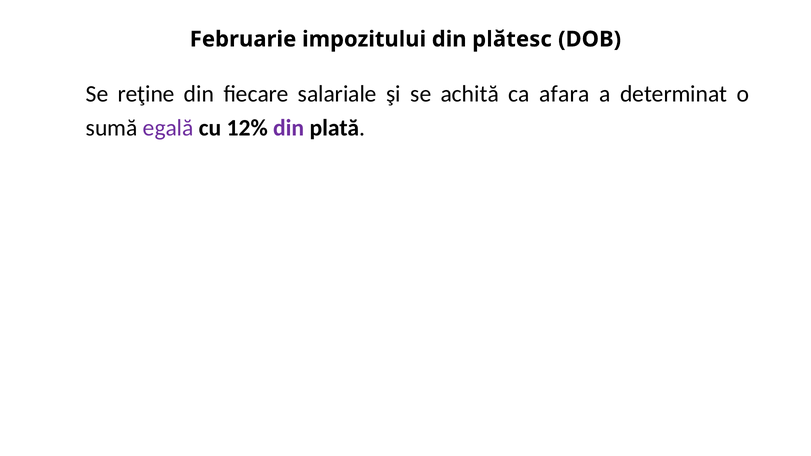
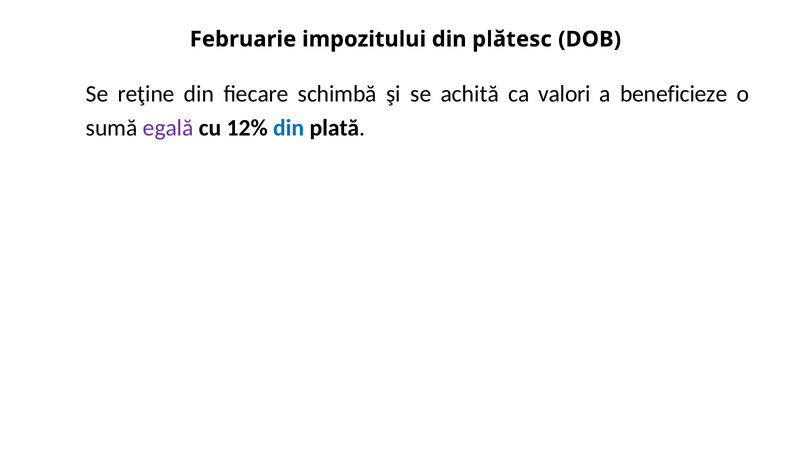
salariale: salariale -> schimbă
afara: afara -> valori
determinat: determinat -> beneficieze
din at (289, 128) colour: purple -> blue
